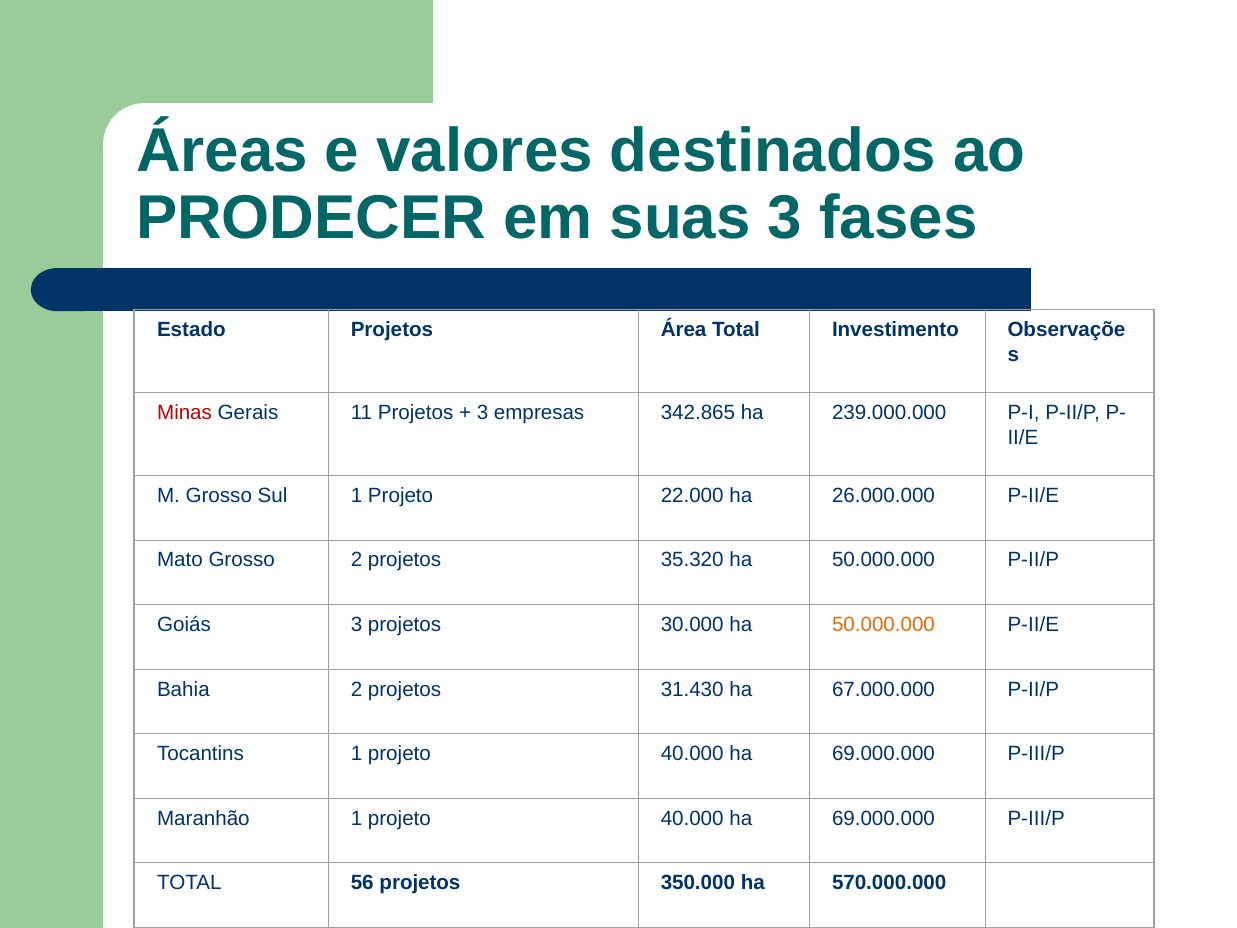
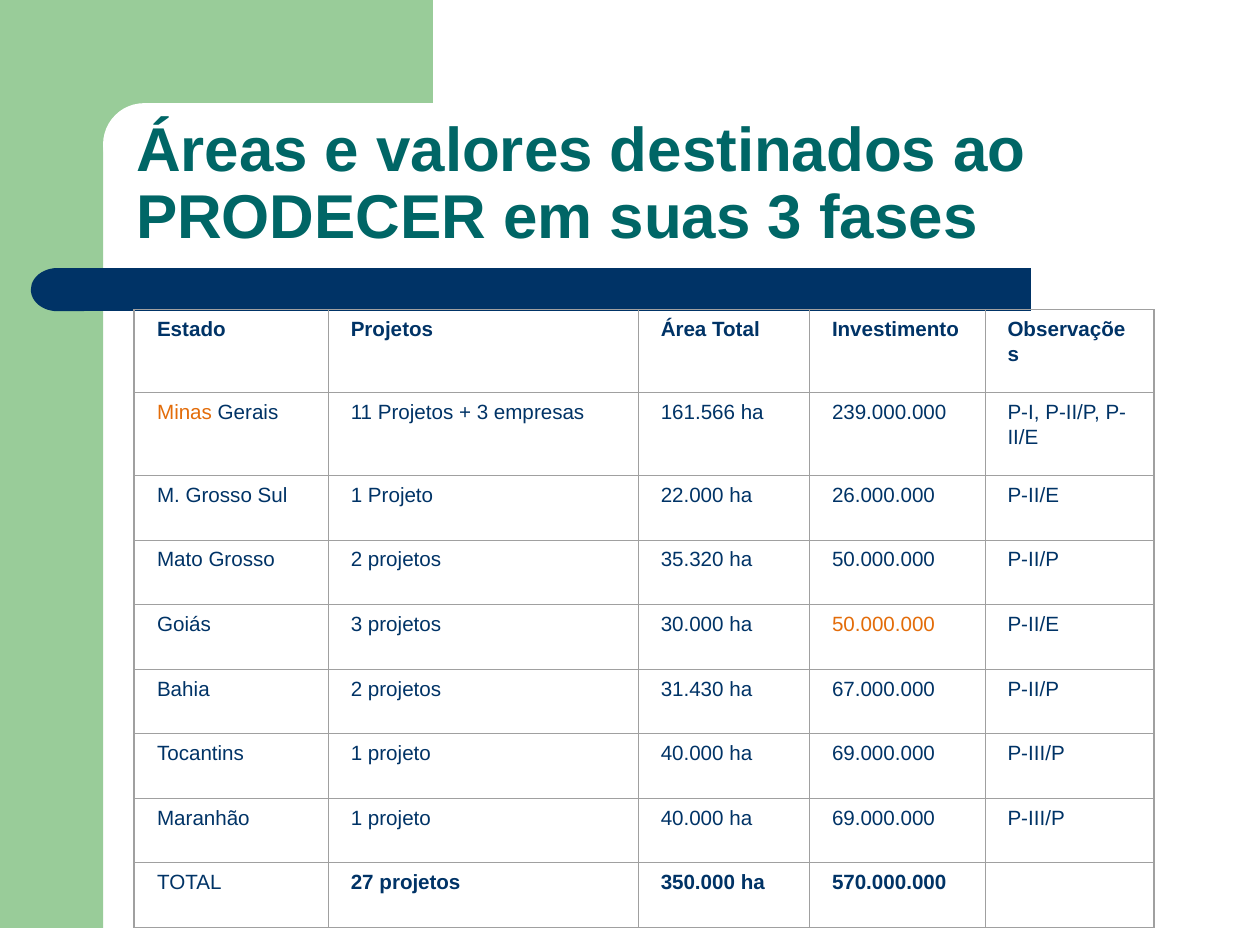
Minas colour: red -> orange
342.865: 342.865 -> 161.566
56: 56 -> 27
